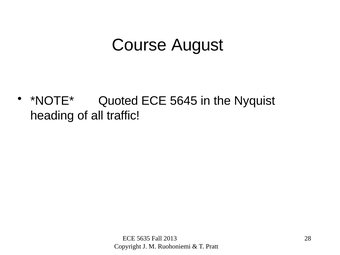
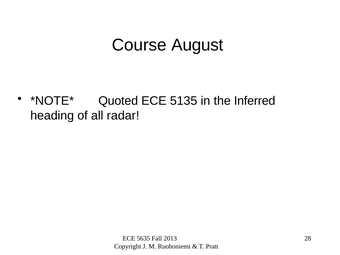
5645: 5645 -> 5135
Nyquist: Nyquist -> Inferred
traffic: traffic -> radar
